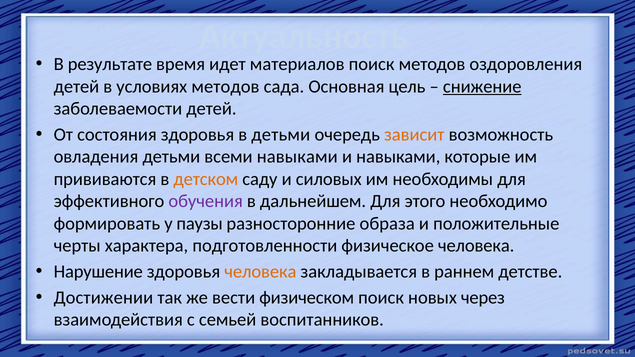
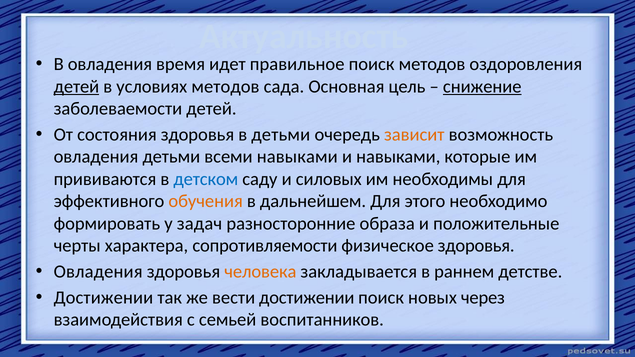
В результате: результате -> овладения
материалов: материалов -> правильное
детей at (76, 86) underline: none -> present
детском colour: orange -> blue
обучения colour: purple -> orange
паузы: паузы -> задач
подготовленности: подготовленности -> сопротивляемости
физическое человека: человека -> здоровья
Нарушение at (98, 272): Нарушение -> Овладения
вести физическом: физическом -> достижении
